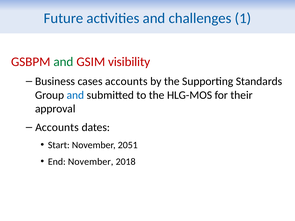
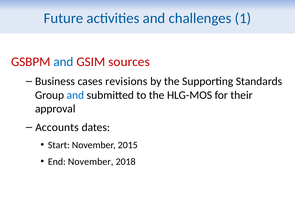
and at (63, 62) colour: green -> blue
visibility: visibility -> sources
cases accounts: accounts -> revisions
2051: 2051 -> 2015
